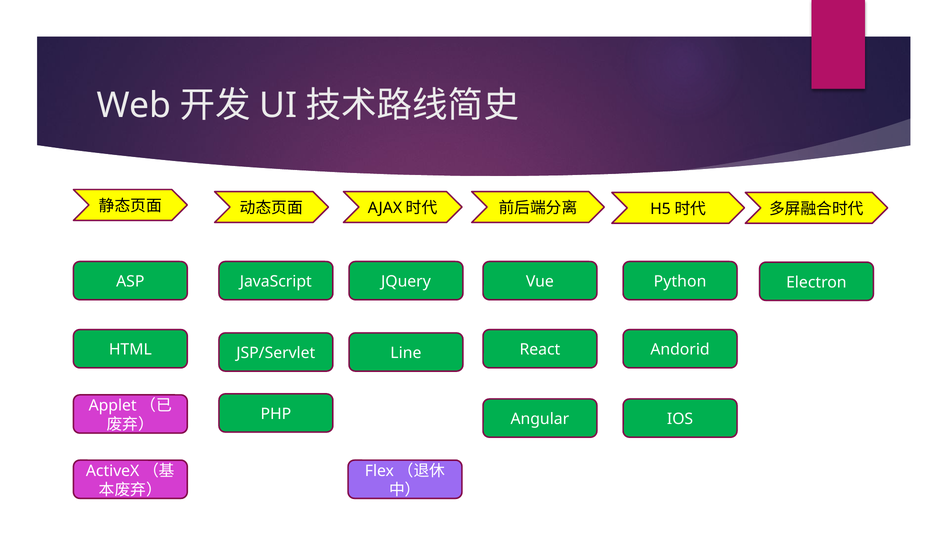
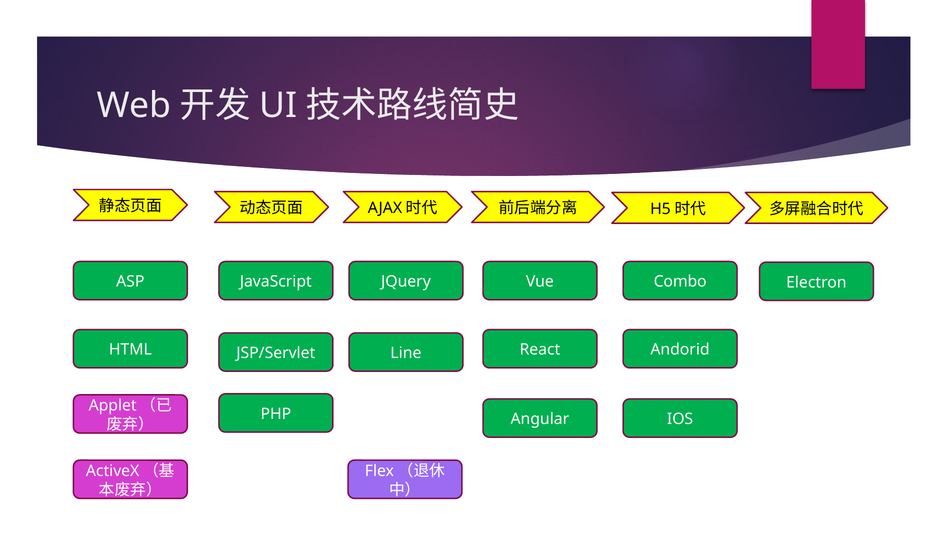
Python: Python -> Combo
